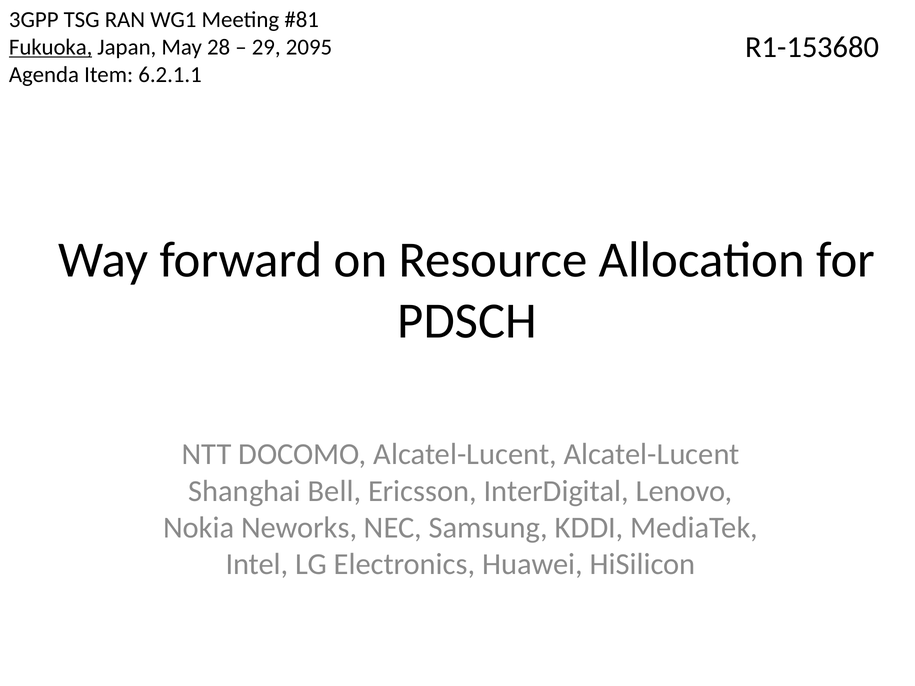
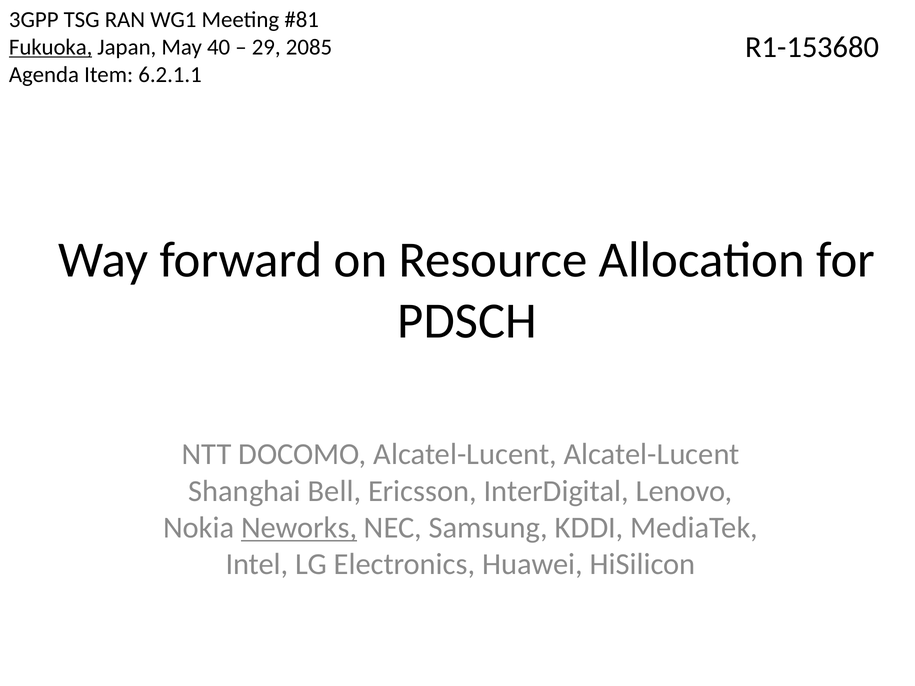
28: 28 -> 40
2095: 2095 -> 2085
Neworks underline: none -> present
